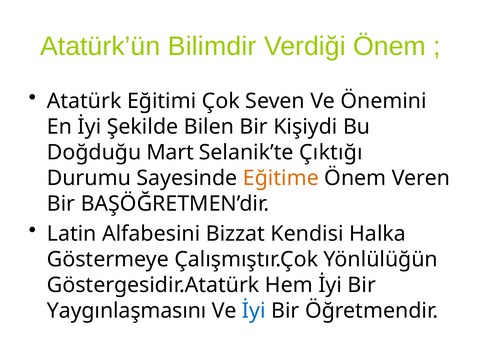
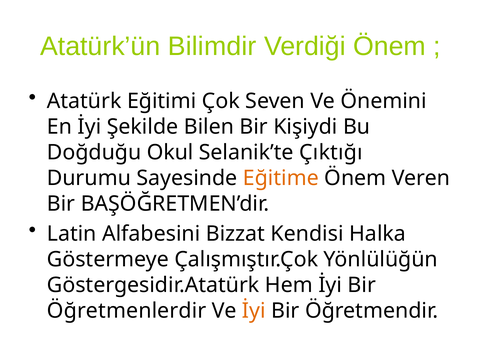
Mart: Mart -> Okul
Yaygınlaşmasını: Yaygınlaşmasını -> Öğretmenlerdir
İyi at (254, 310) colour: blue -> orange
